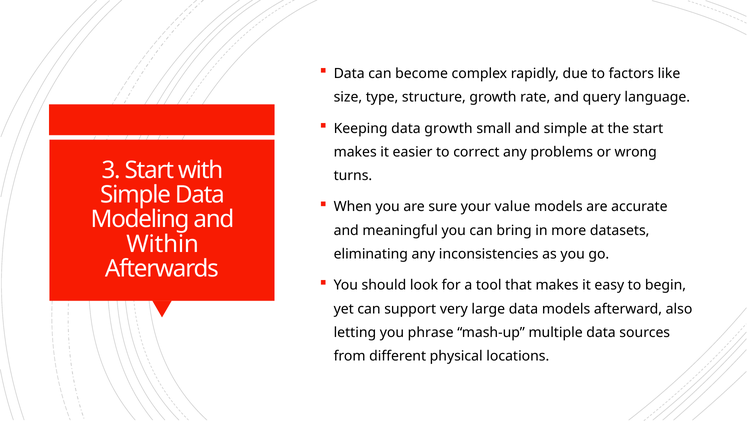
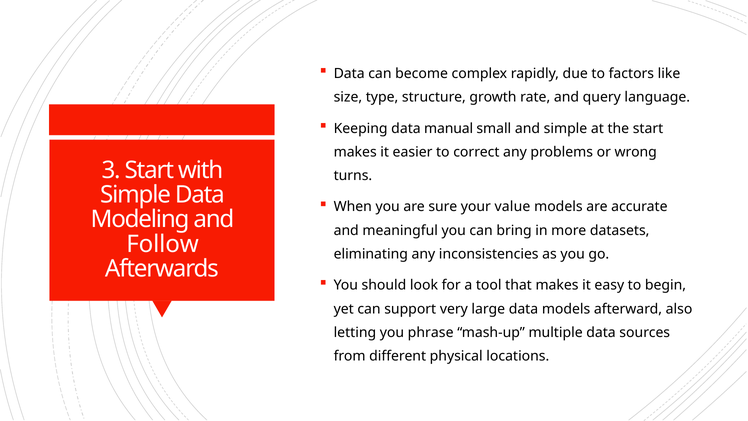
data growth: growth -> manual
Within: Within -> Follow
